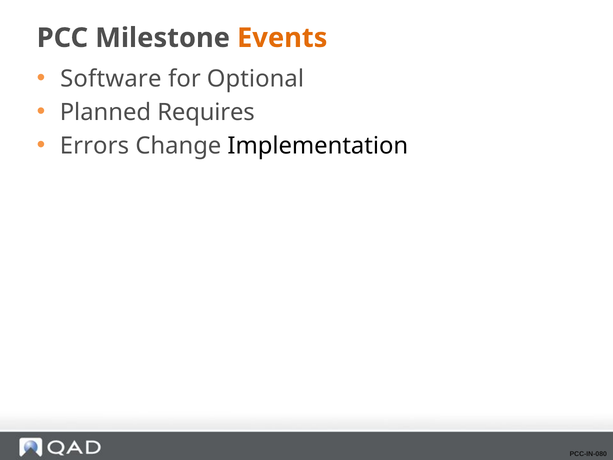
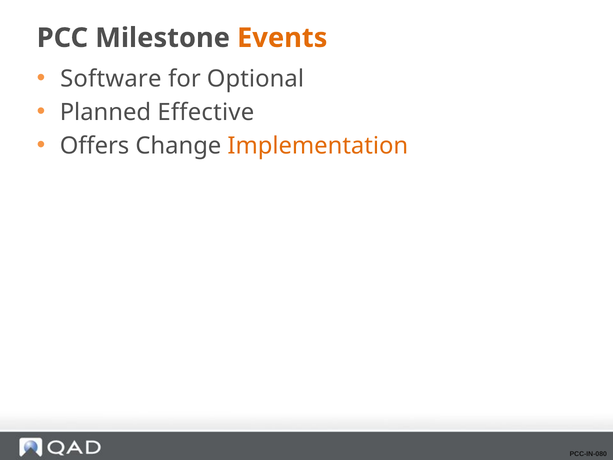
Requires: Requires -> Effective
Errors: Errors -> Offers
Implementation colour: black -> orange
